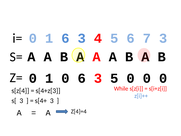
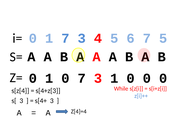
1 6: 6 -> 7
7 3: 3 -> 5
0 6: 6 -> 7
3 5: 5 -> 1
